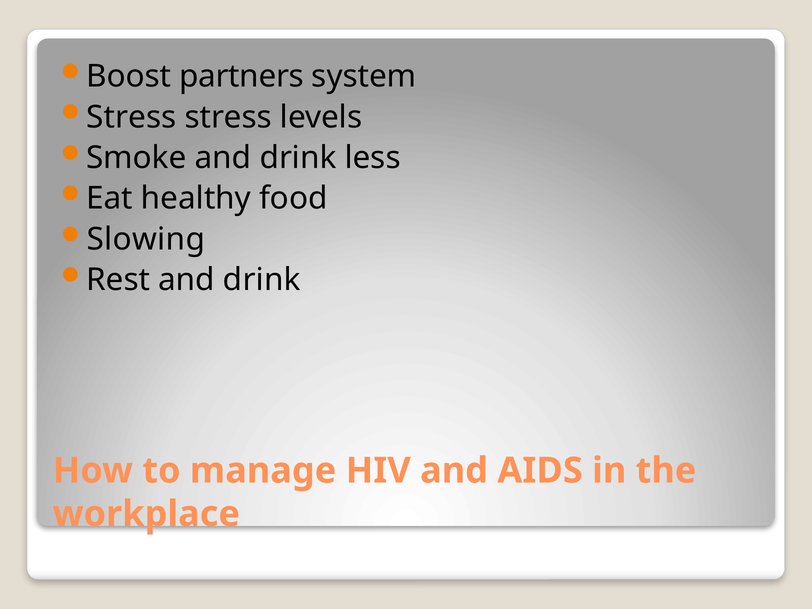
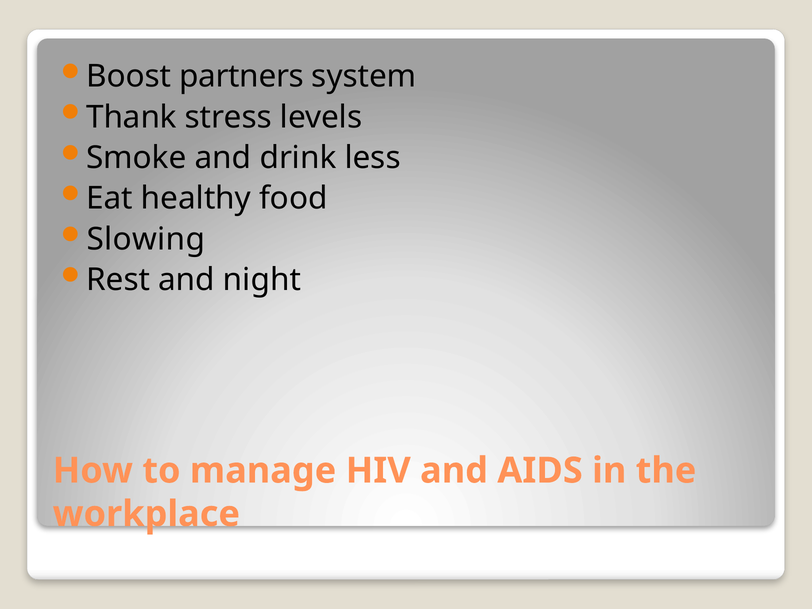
Stress at (131, 117): Stress -> Thank
Rest and drink: drink -> night
